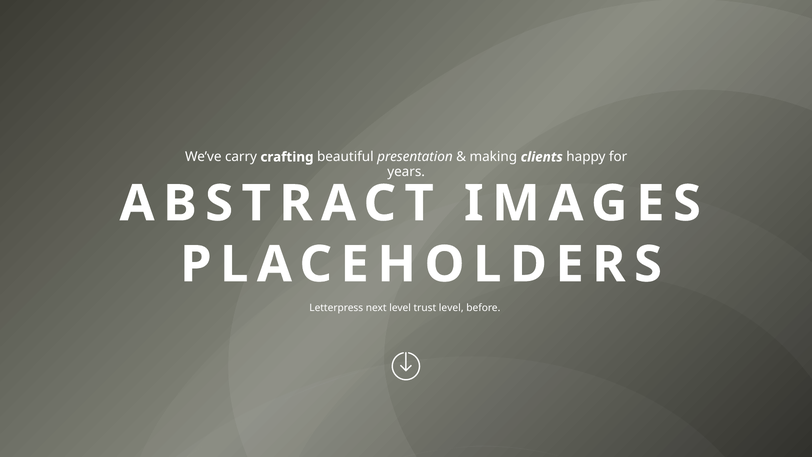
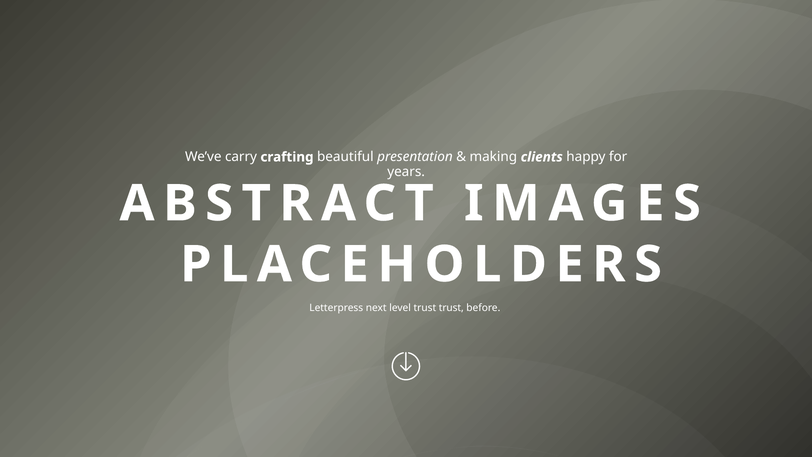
trust level: level -> trust
